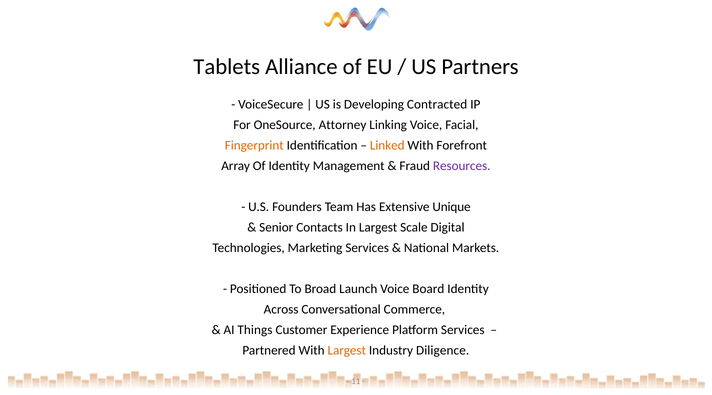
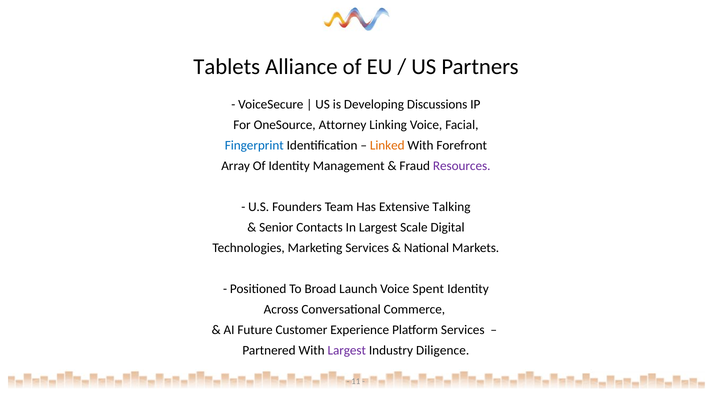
Contracted: Contracted -> Discussions
Fingerprint colour: orange -> blue
Unique: Unique -> Talking
Board: Board -> Spent
Things: Things -> Future
Largest at (347, 351) colour: orange -> purple
